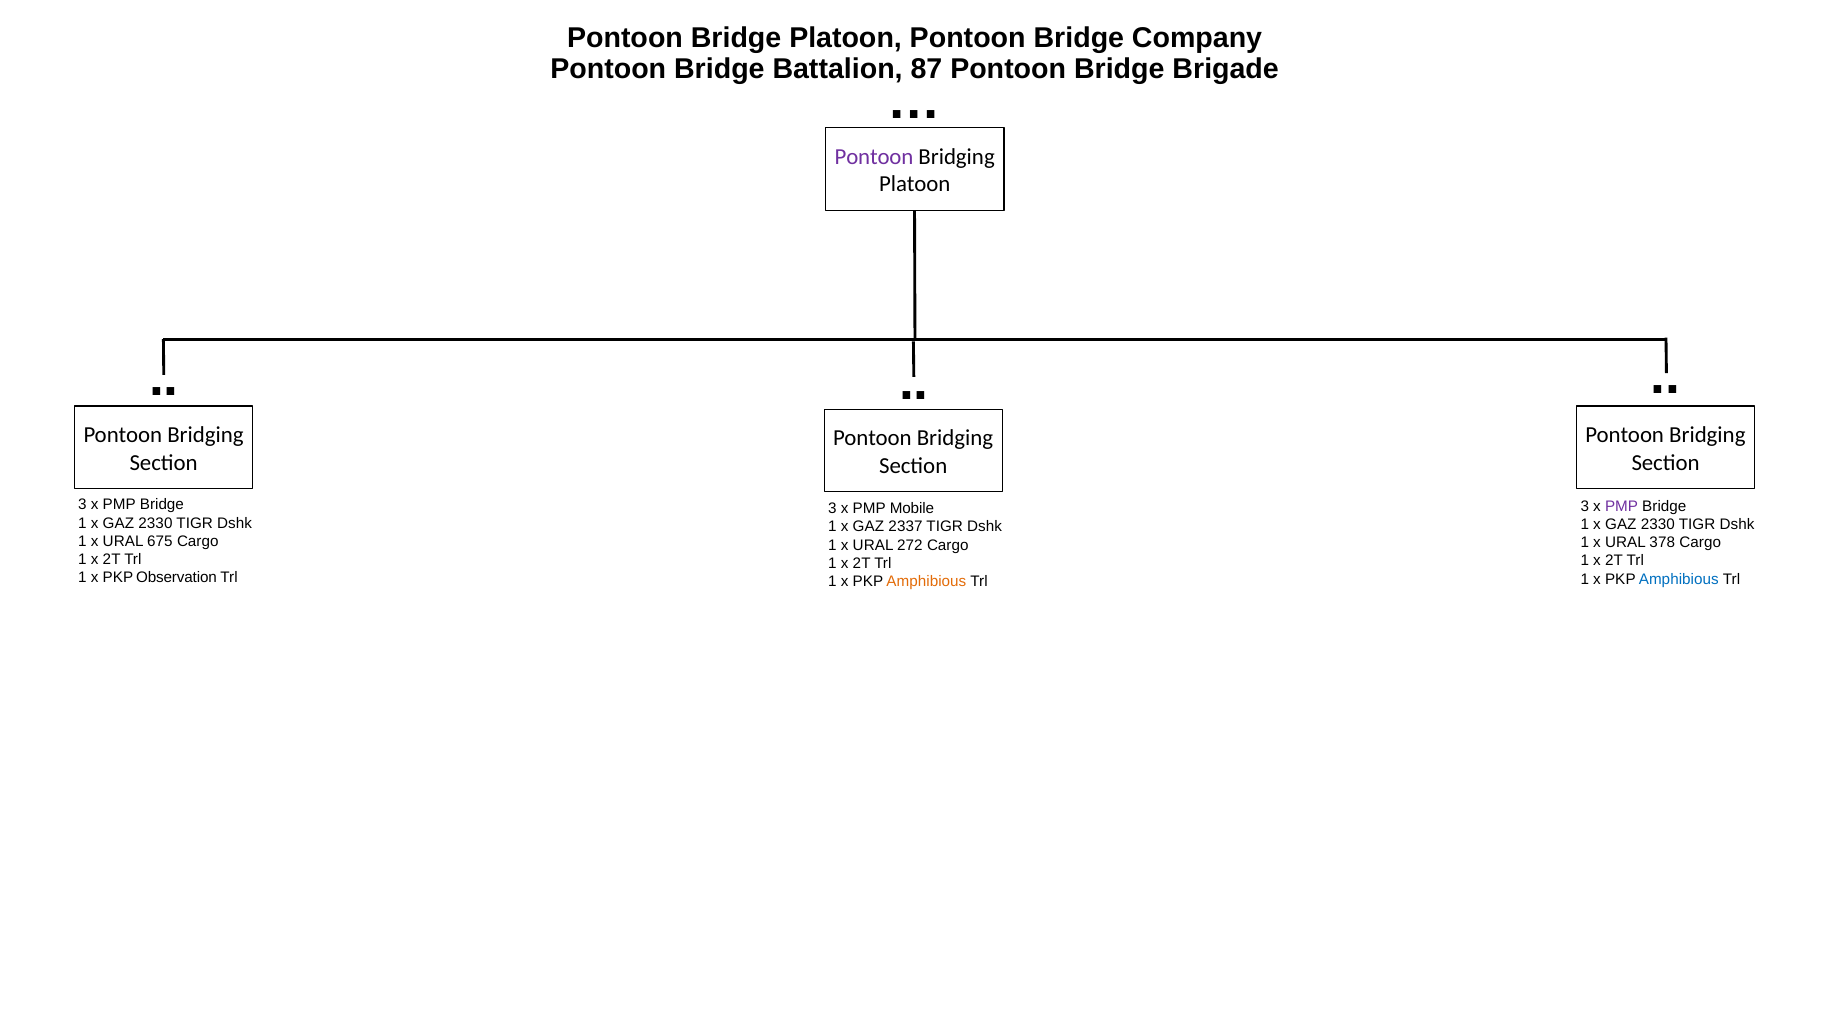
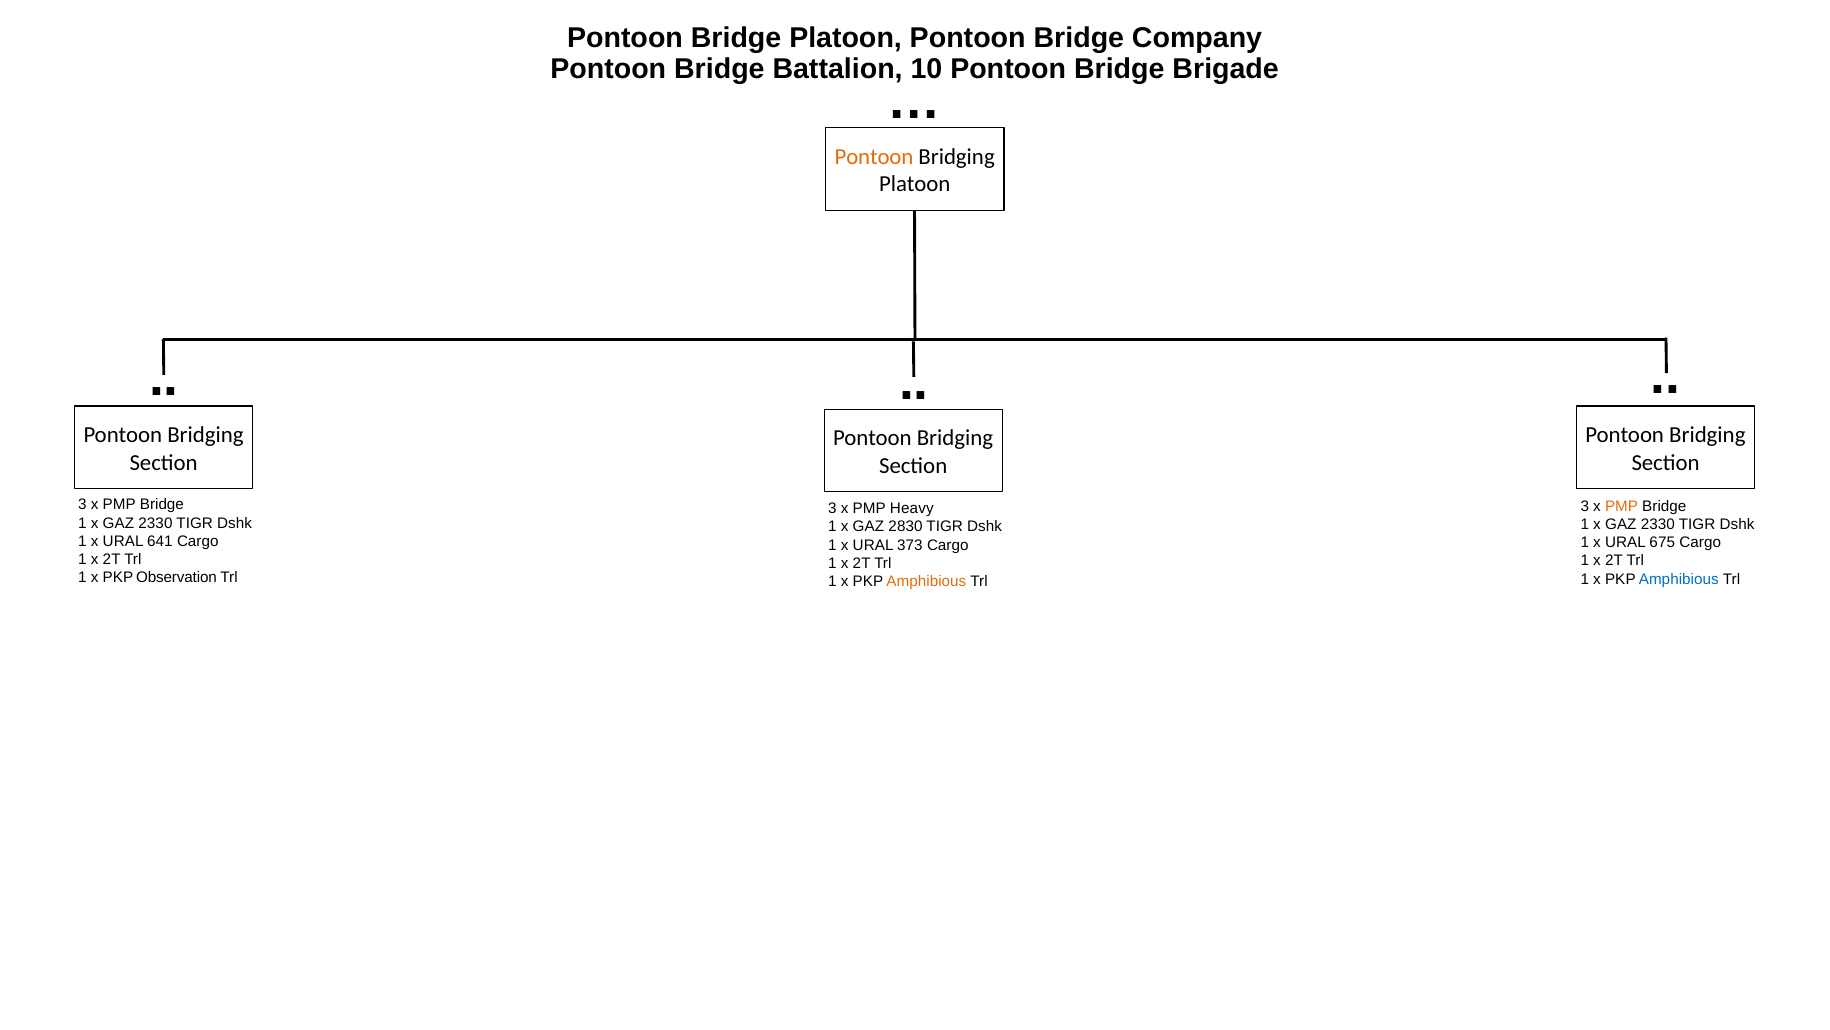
87: 87 -> 10
Pontoon at (874, 157) colour: purple -> orange
PMP at (1622, 506) colour: purple -> orange
Mobile: Mobile -> Heavy
2337: 2337 -> 2830
675: 675 -> 641
378: 378 -> 675
272: 272 -> 373
